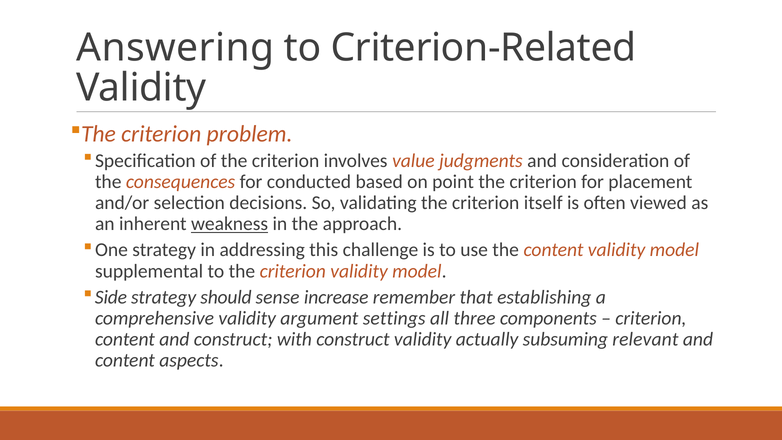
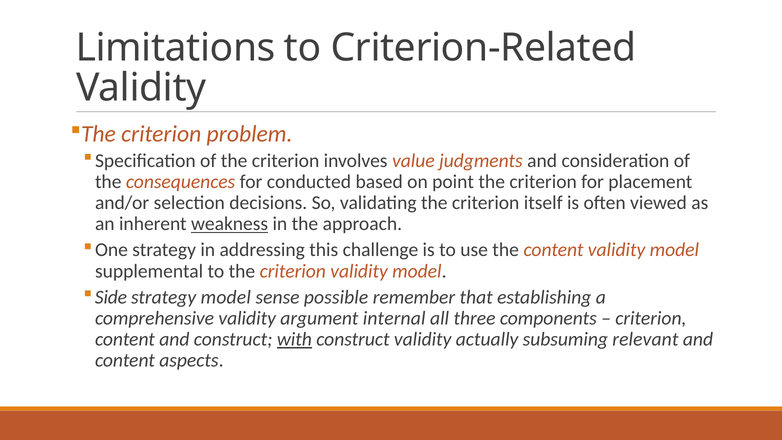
Answering: Answering -> Limitations
strategy should: should -> model
increase: increase -> possible
settings: settings -> internal
with underline: none -> present
